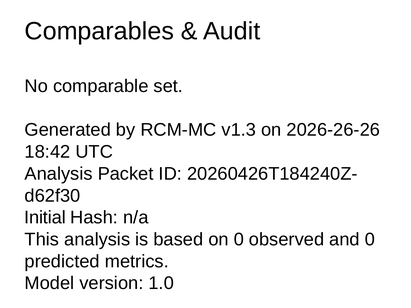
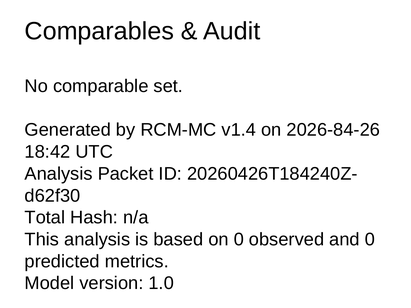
v1.3: v1.3 -> v1.4
2026-26-26: 2026-26-26 -> 2026-84-26
Initial: Initial -> Total
